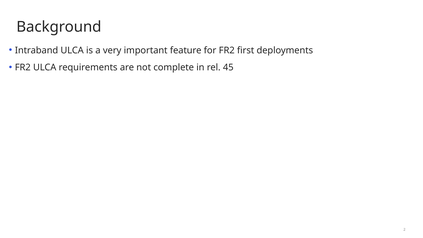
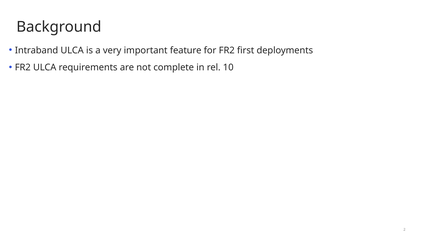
45: 45 -> 10
